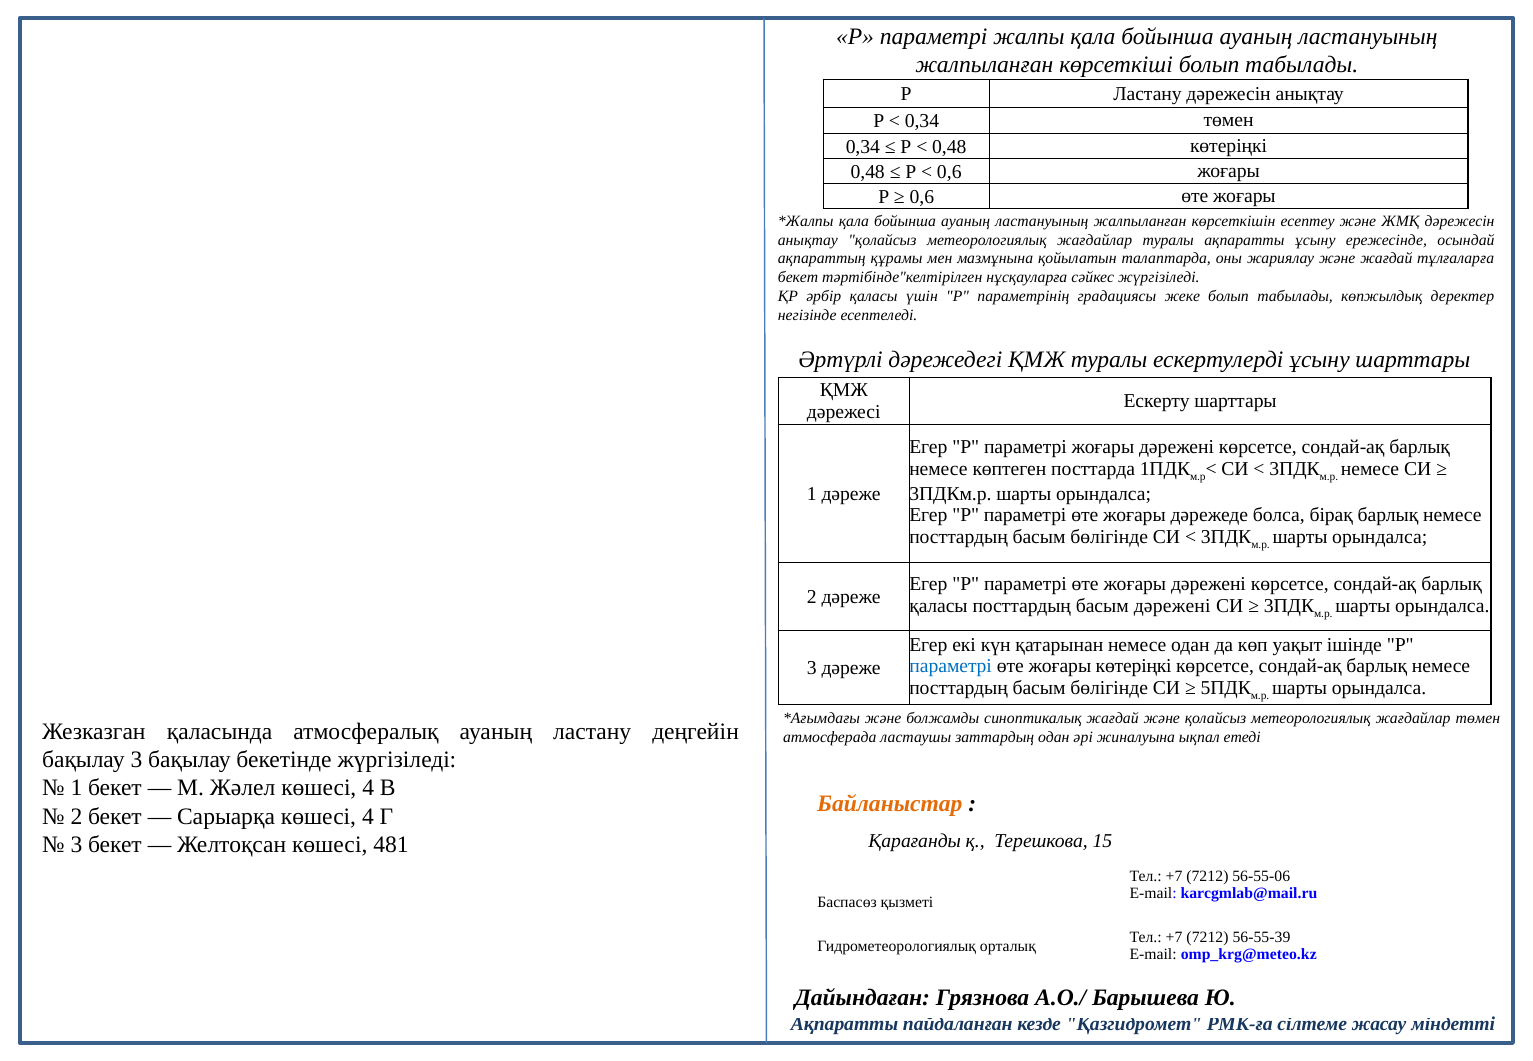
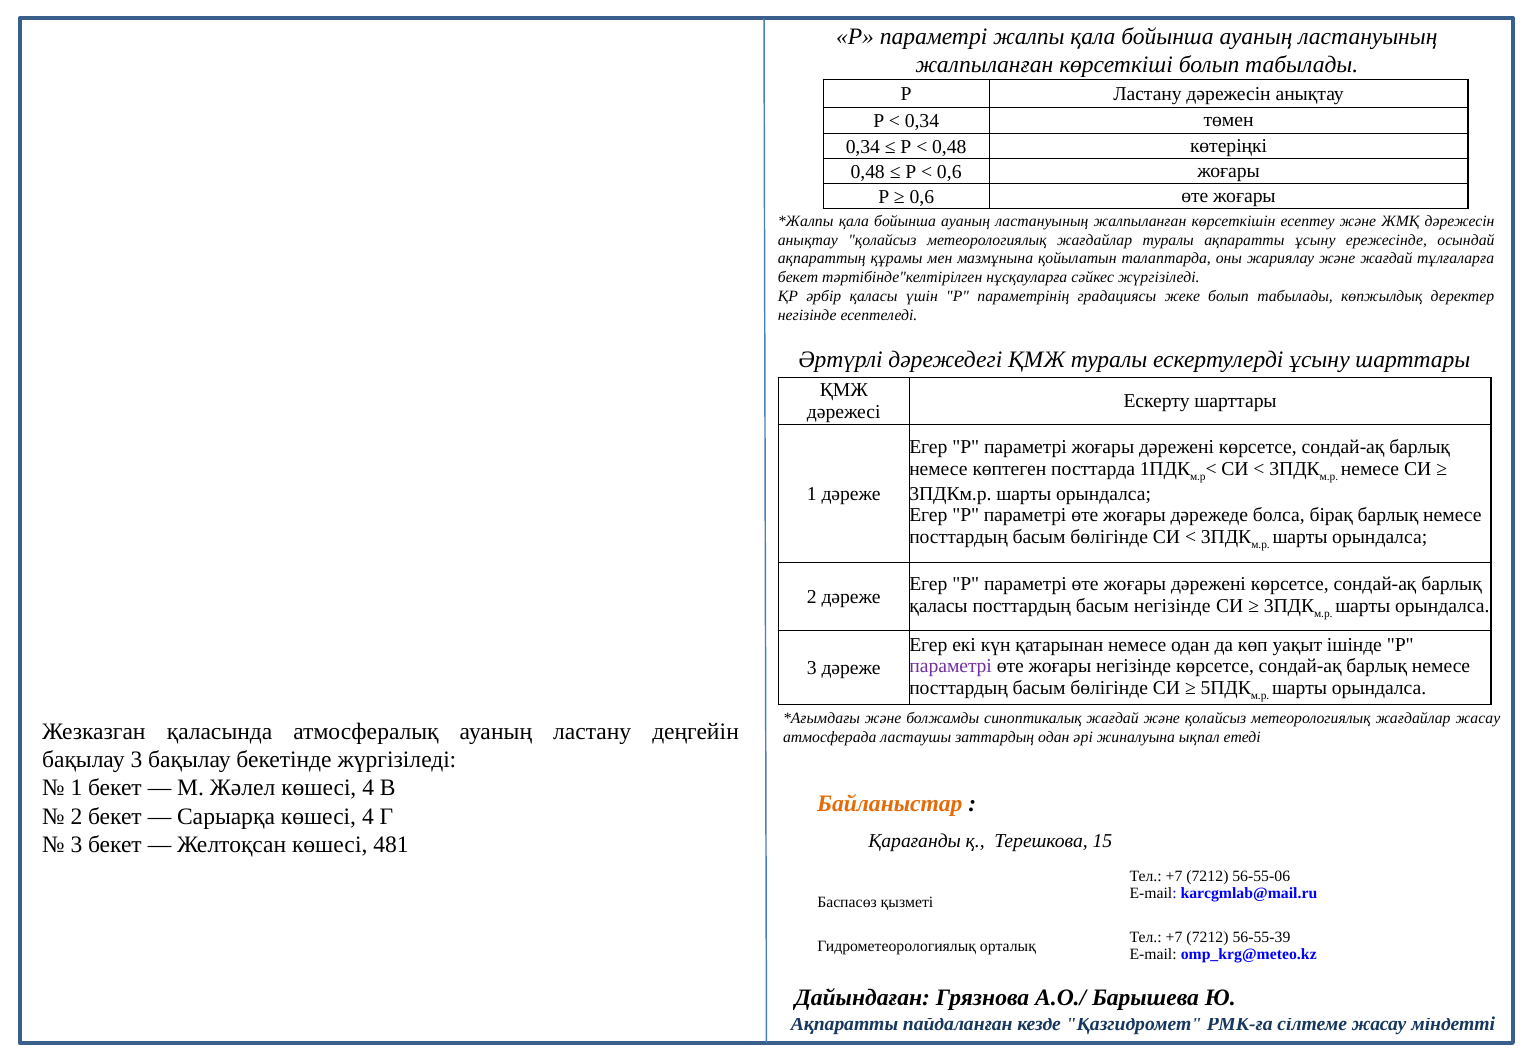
басым дәрежені: дәрежені -> негізінде
параметрі at (951, 667) colour: blue -> purple
жоғары көтеріңкі: көтеріңкі -> негізінде
жағдайлар төмен: төмен -> жасау
